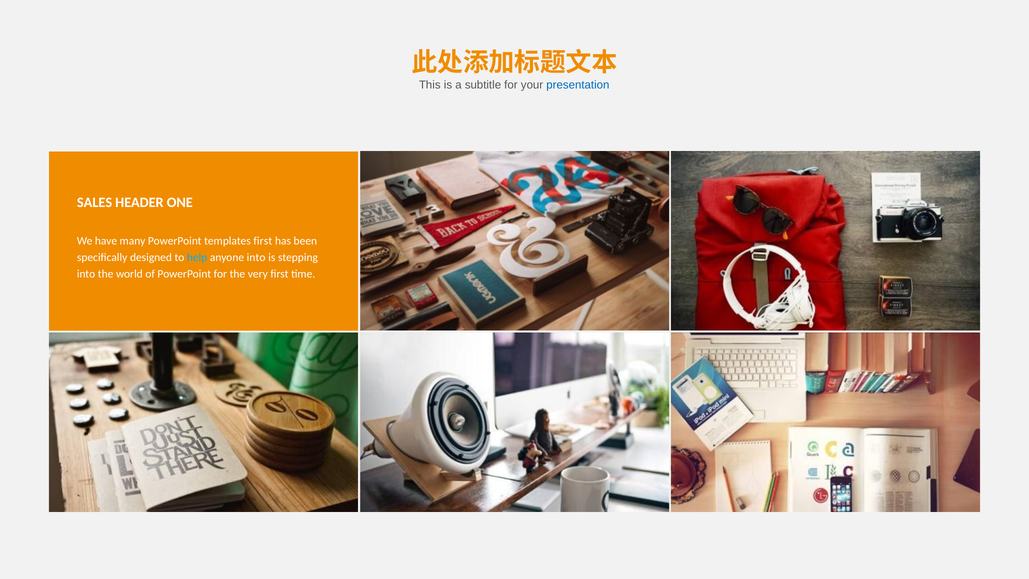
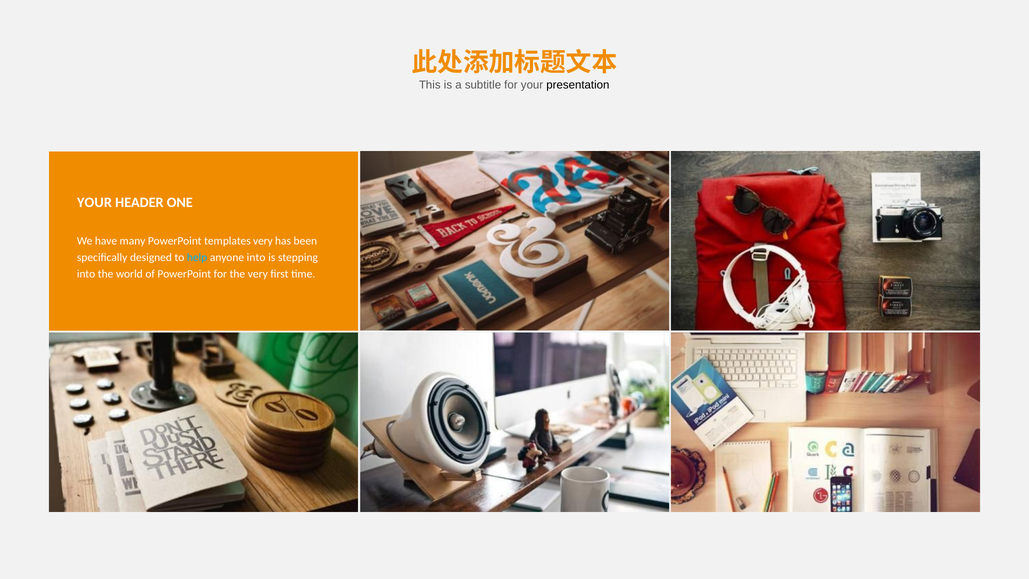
presentation colour: blue -> black
SALES at (95, 202): SALES -> YOUR
templates first: first -> very
